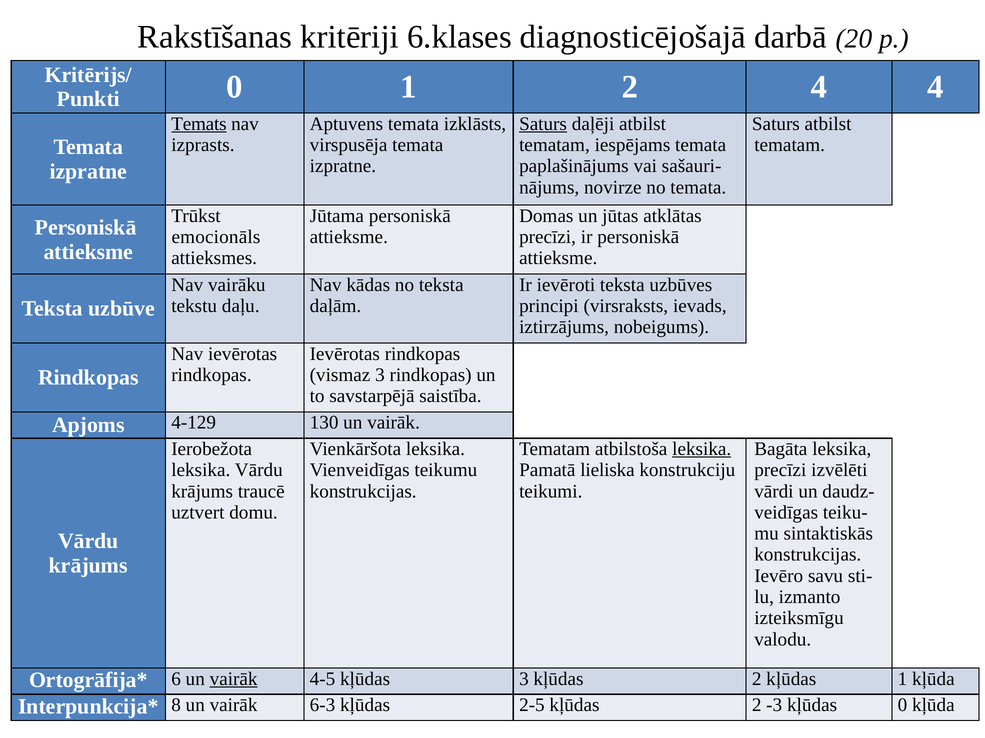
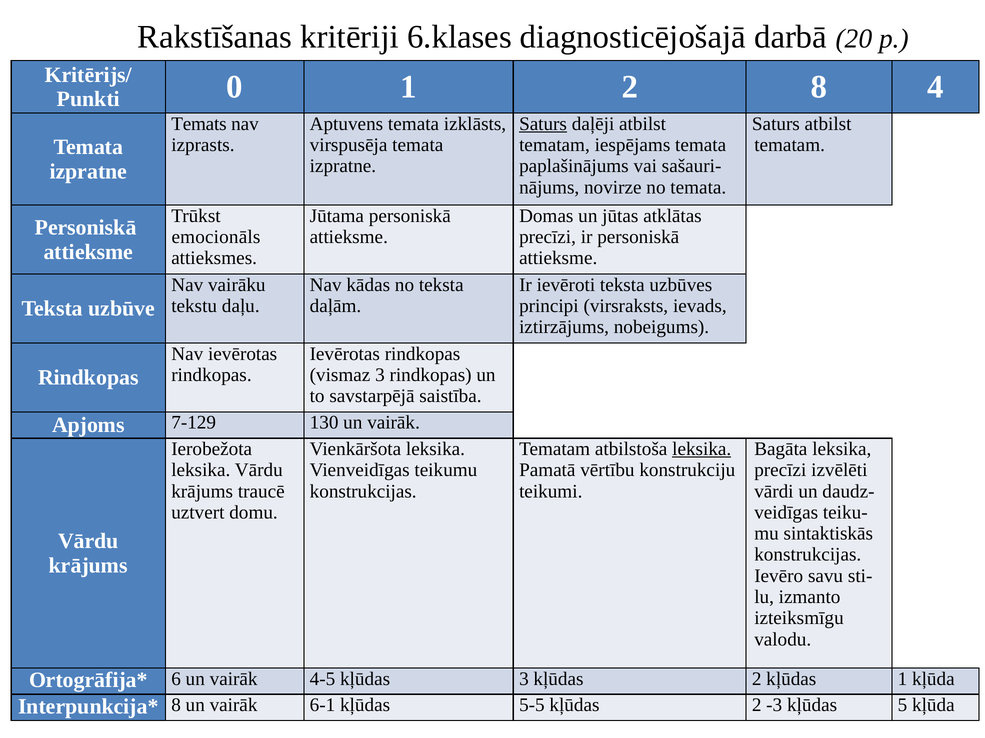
2 4: 4 -> 8
Temats underline: present -> none
4-129: 4-129 -> 7-129
lieliska: lieliska -> vērtību
vairāk at (234, 679) underline: present -> none
6-3: 6-3 -> 6-1
2-5: 2-5 -> 5-5
kļūdas 0: 0 -> 5
